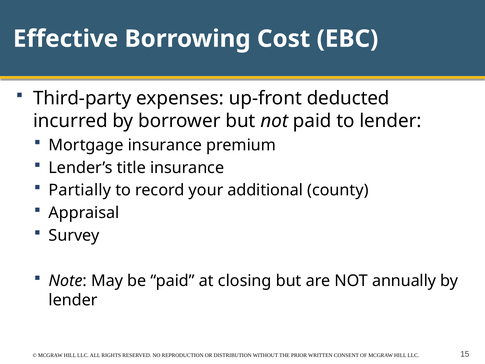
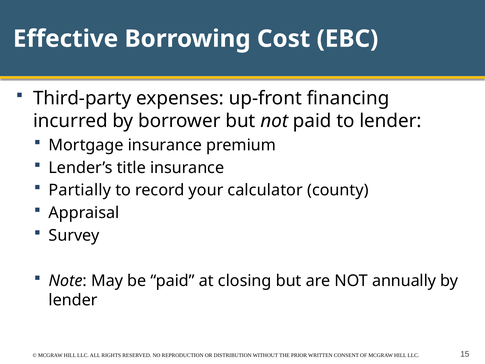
deducted: deducted -> financing
additional: additional -> calculator
